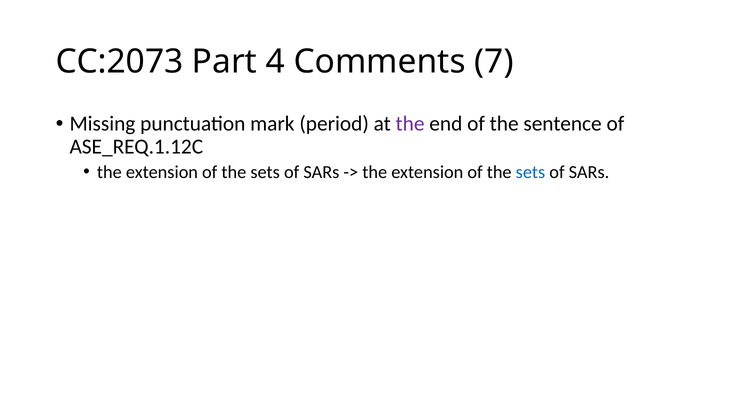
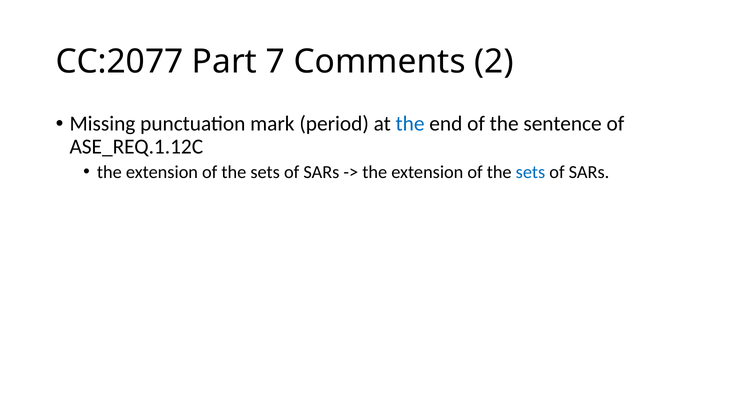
CC:2073: CC:2073 -> CC:2077
4: 4 -> 7
7: 7 -> 2
the at (410, 124) colour: purple -> blue
